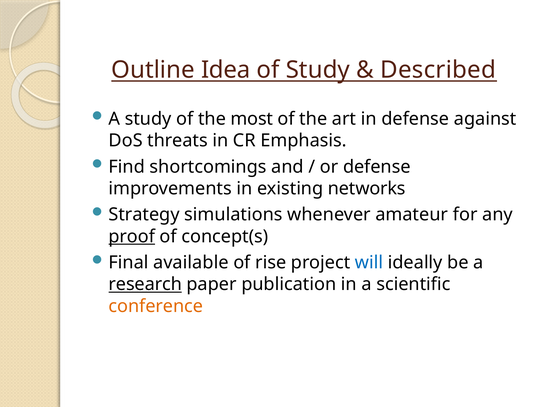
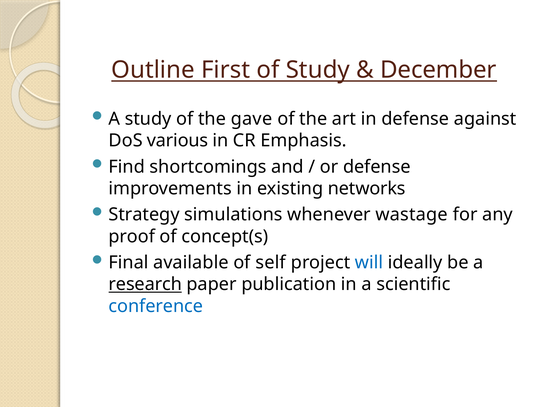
Idea: Idea -> First
Described: Described -> December
most: most -> gave
threats: threats -> various
amateur: amateur -> wastage
proof underline: present -> none
rise: rise -> self
conference colour: orange -> blue
